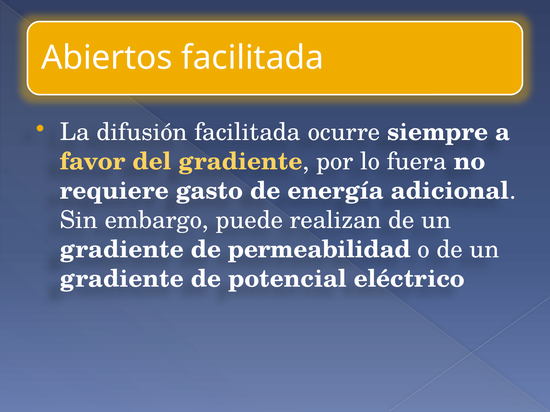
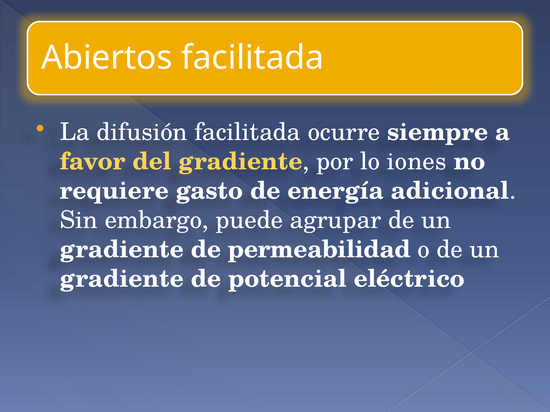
fuera: fuera -> iones
realizan: realizan -> agrupar
